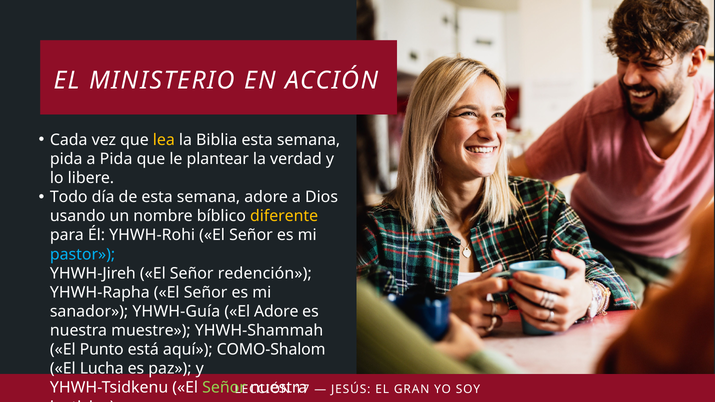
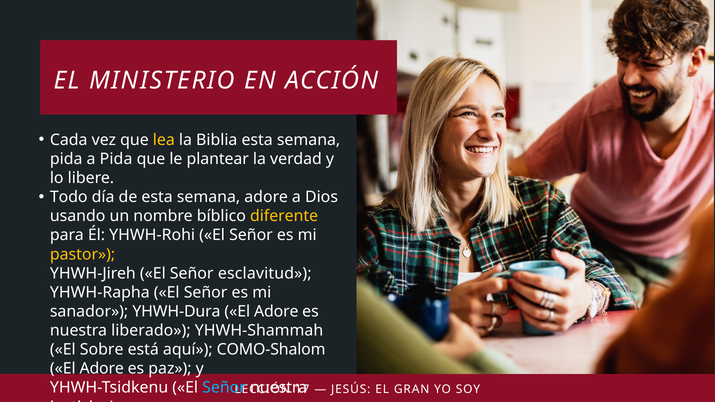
pastor colour: light blue -> yellow
redención: redención -> esclavitud
YHWH-Guía: YHWH-Guía -> YHWH-Dura
muestre: muestre -> liberado
Punto: Punto -> Sobre
Lucha at (102, 369): Lucha -> Adore
Señor at (224, 388) colour: light green -> light blue
